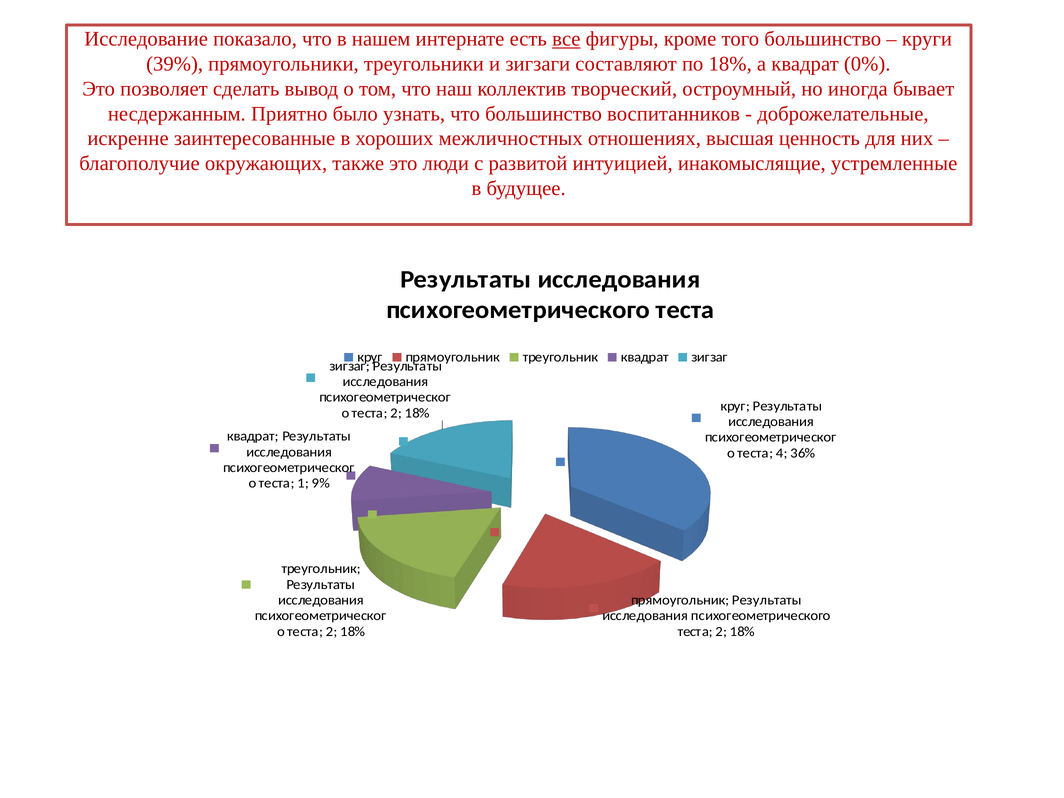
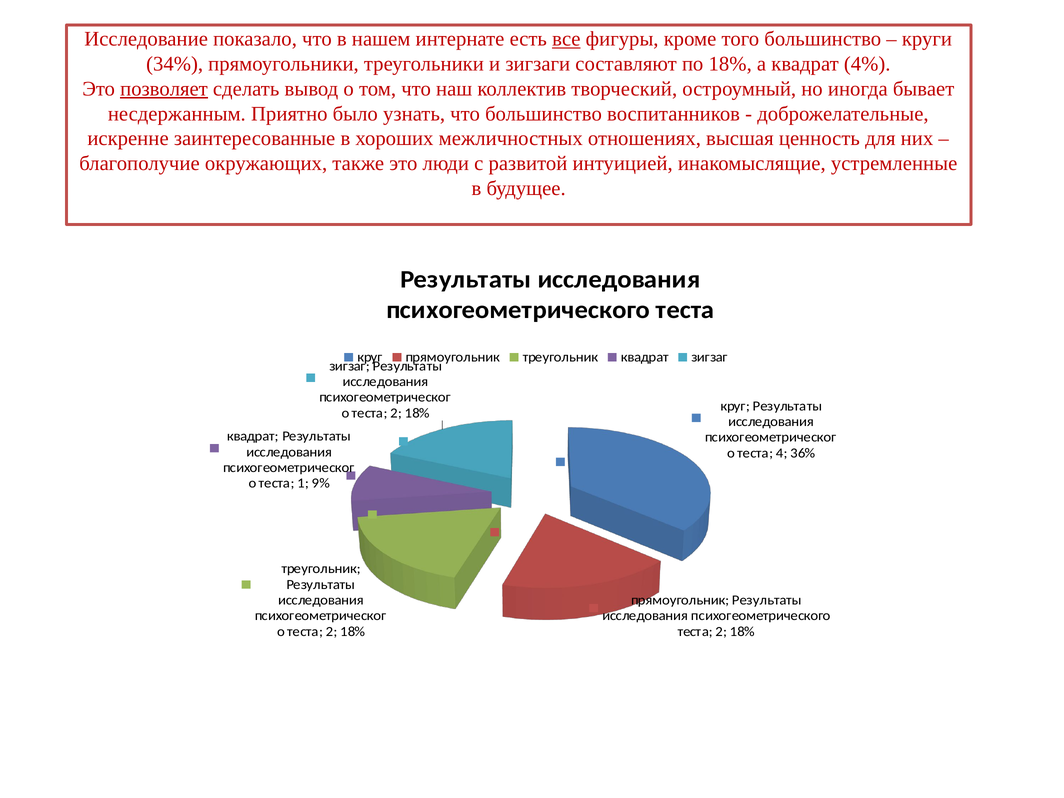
39%: 39% -> 34%
0%: 0% -> 4%
позволяет underline: none -> present
